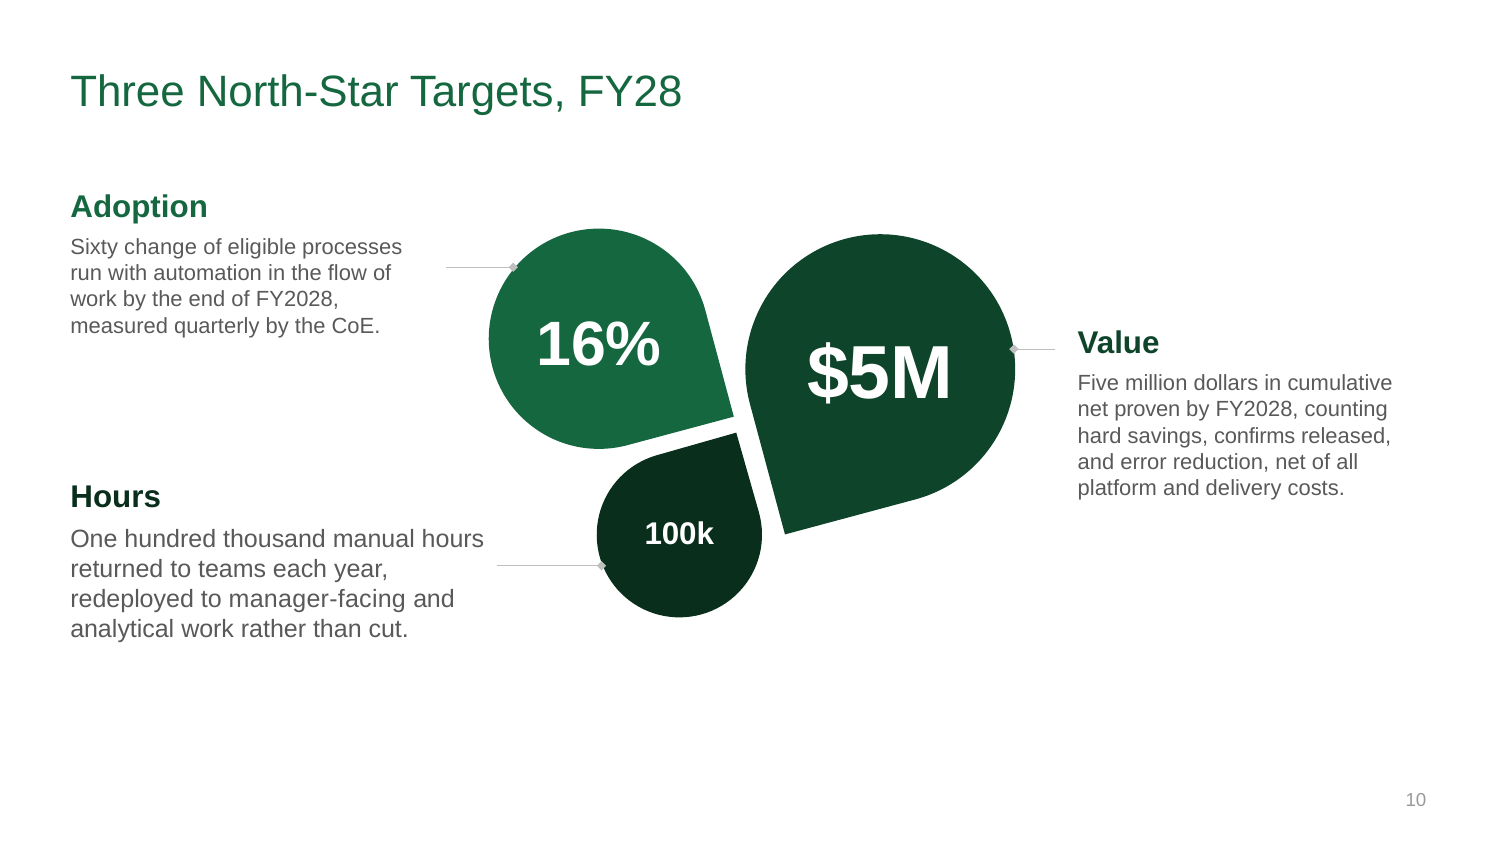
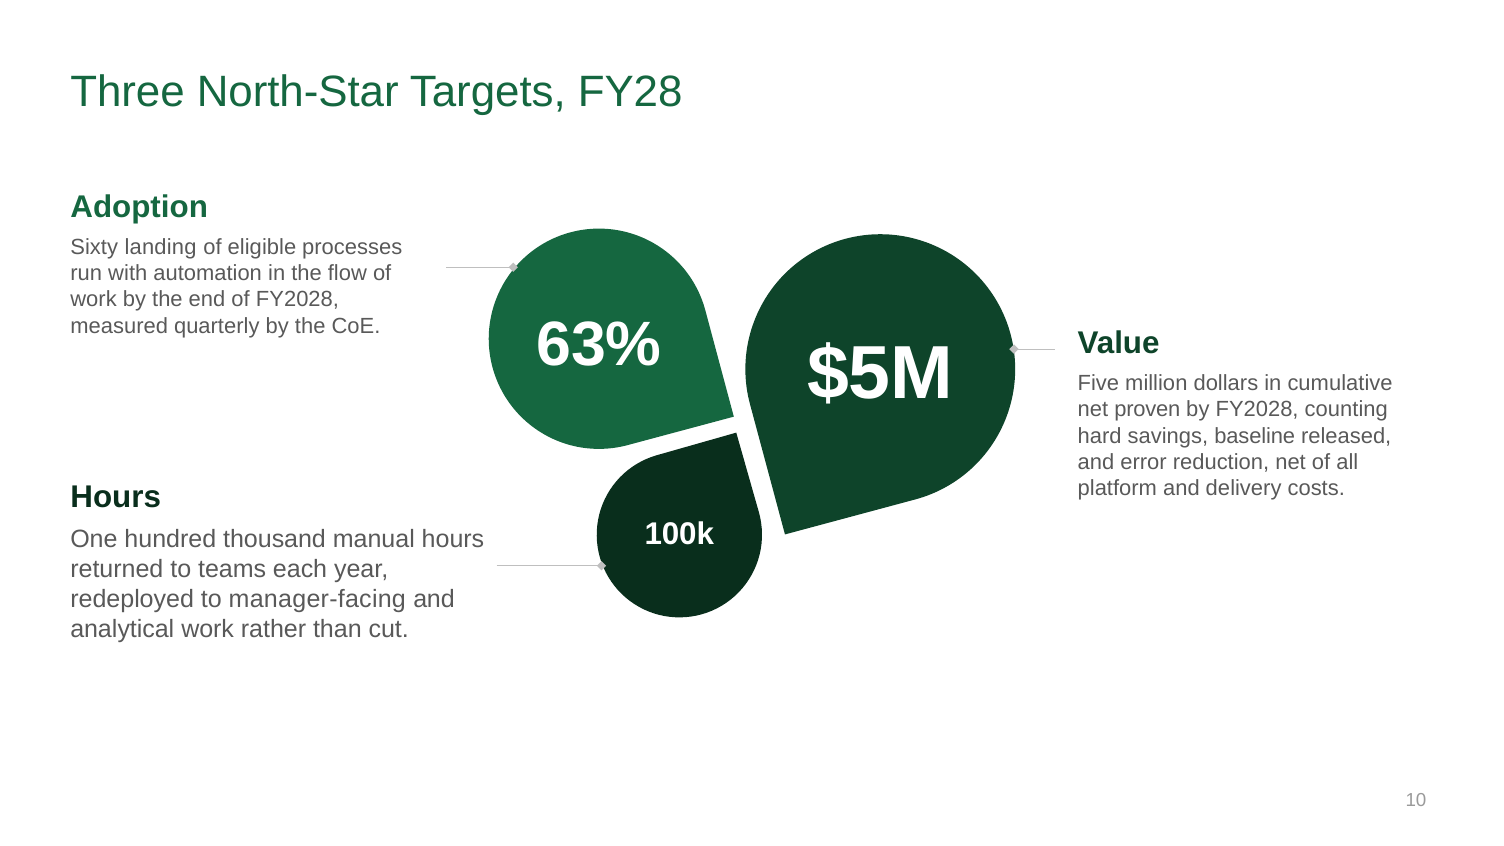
change: change -> landing
16%: 16% -> 63%
confirms: confirms -> baseline
